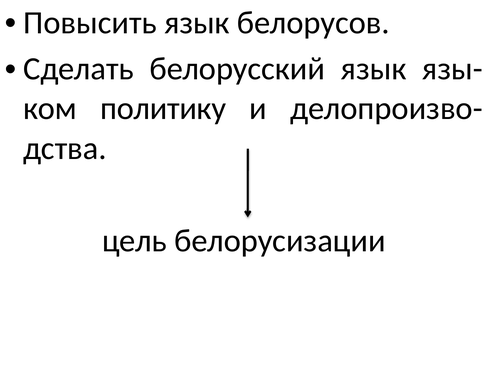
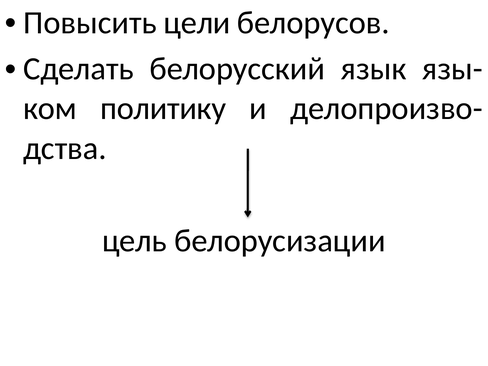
Повысить язык: язык -> цели
